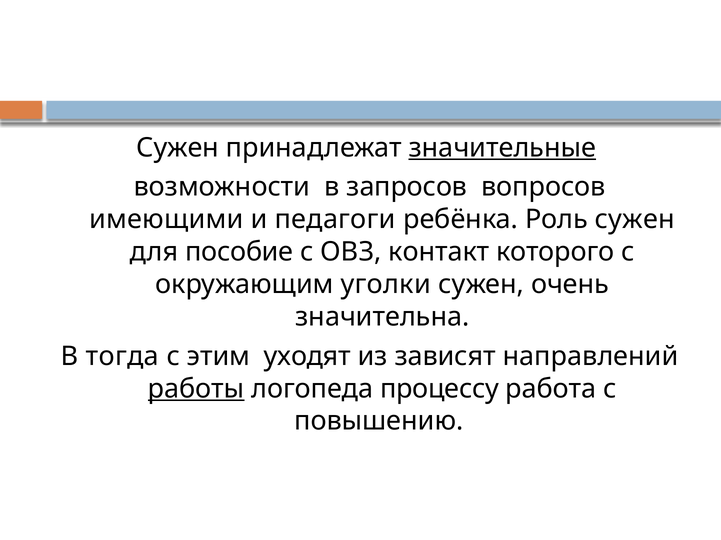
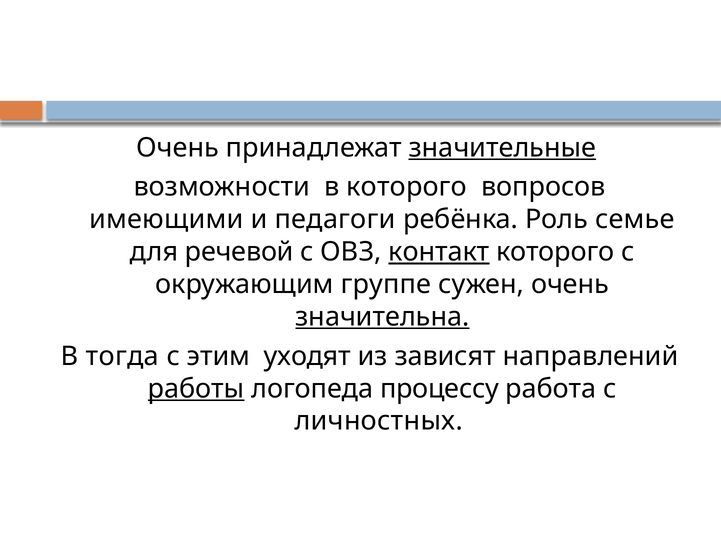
Сужен at (178, 148): Сужен -> Очень
в запросов: запросов -> которого
Роль сужен: сужен -> семье
пособие: пособие -> речевой
контакт underline: none -> present
уголки: уголки -> группе
значительна underline: none -> present
повышению: повышению -> личностных
